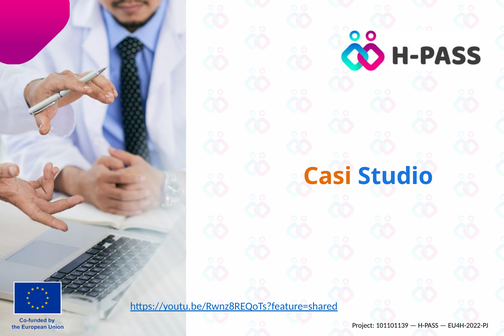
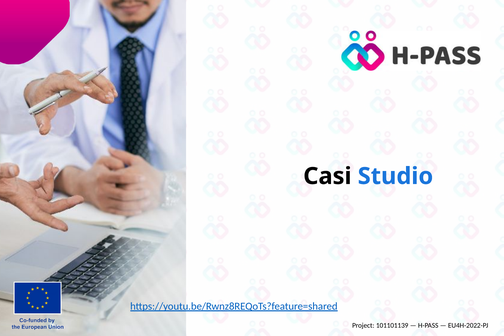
Casi colour: orange -> black
